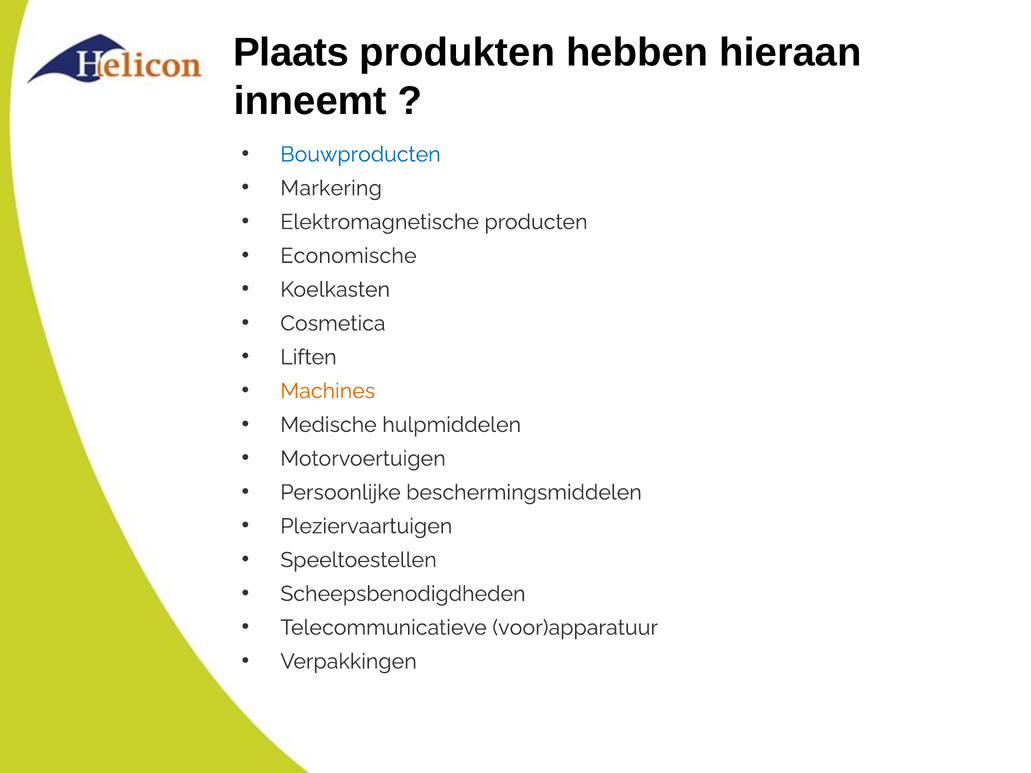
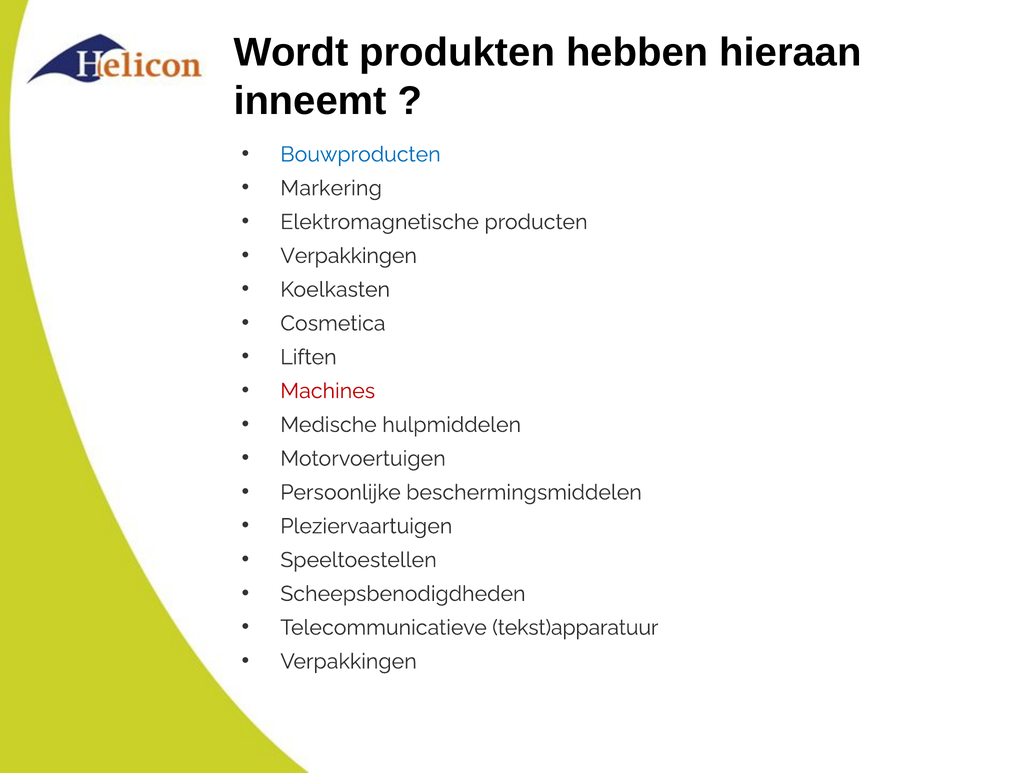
Plaats: Plaats -> Wordt
Economische at (348, 256): Economische -> Verpakkingen
Machines colour: orange -> red
voor)apparatuur: voor)apparatuur -> tekst)apparatuur
